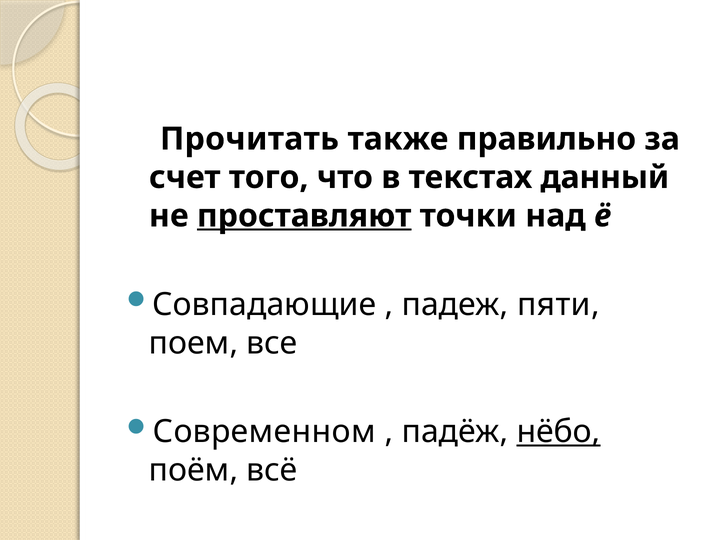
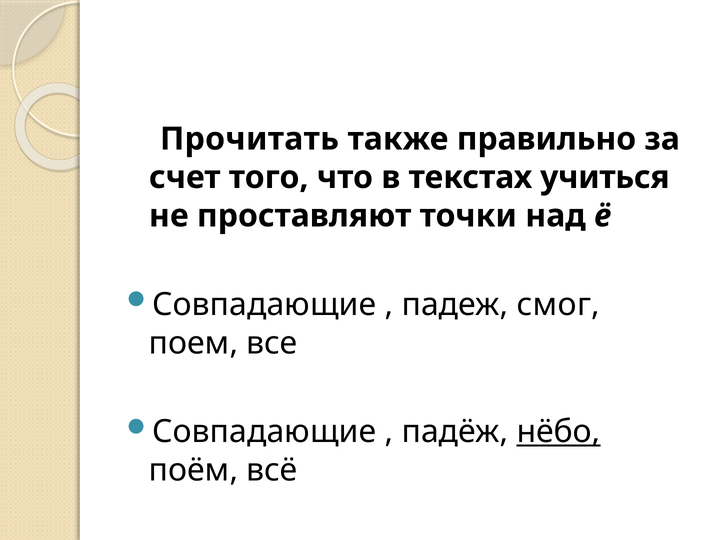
данный: данный -> учиться
проставляют underline: present -> none
пяти: пяти -> смог
Современном at (264, 432): Современном -> Совпадающие
